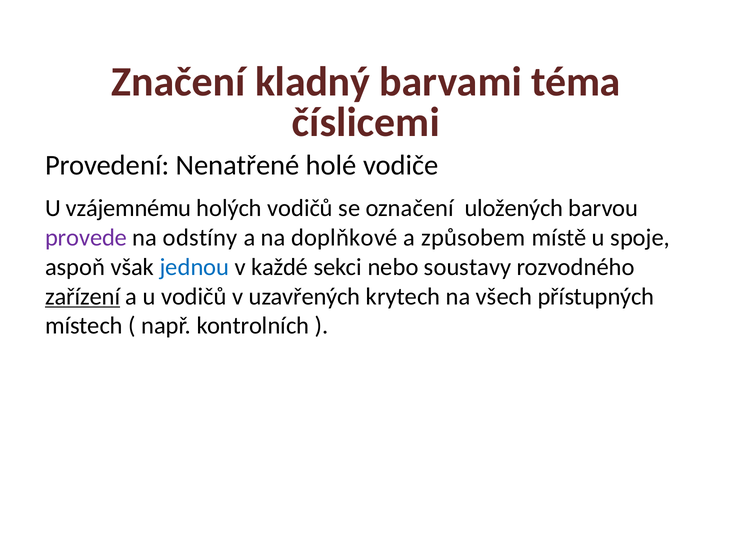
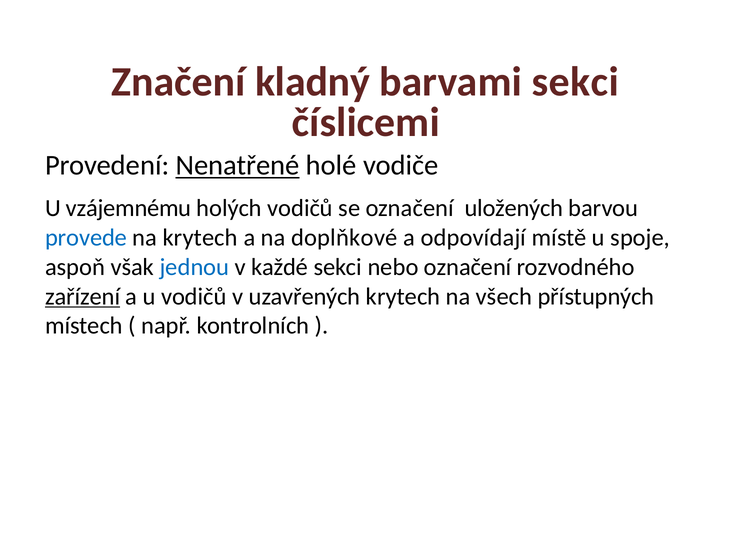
barvami téma: téma -> sekci
Nenatřené underline: none -> present
provede colour: purple -> blue
na odstíny: odstíny -> krytech
způsobem: způsobem -> odpovídají
nebo soustavy: soustavy -> označení
